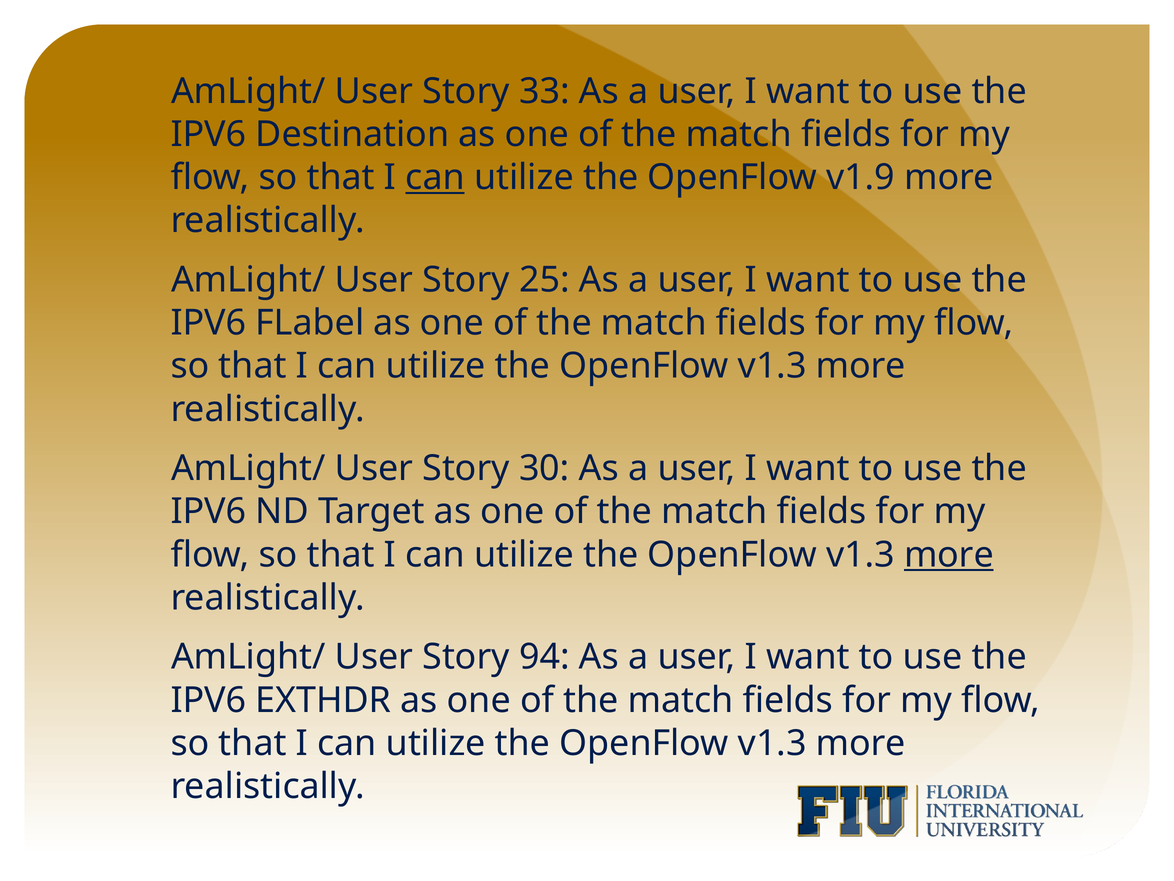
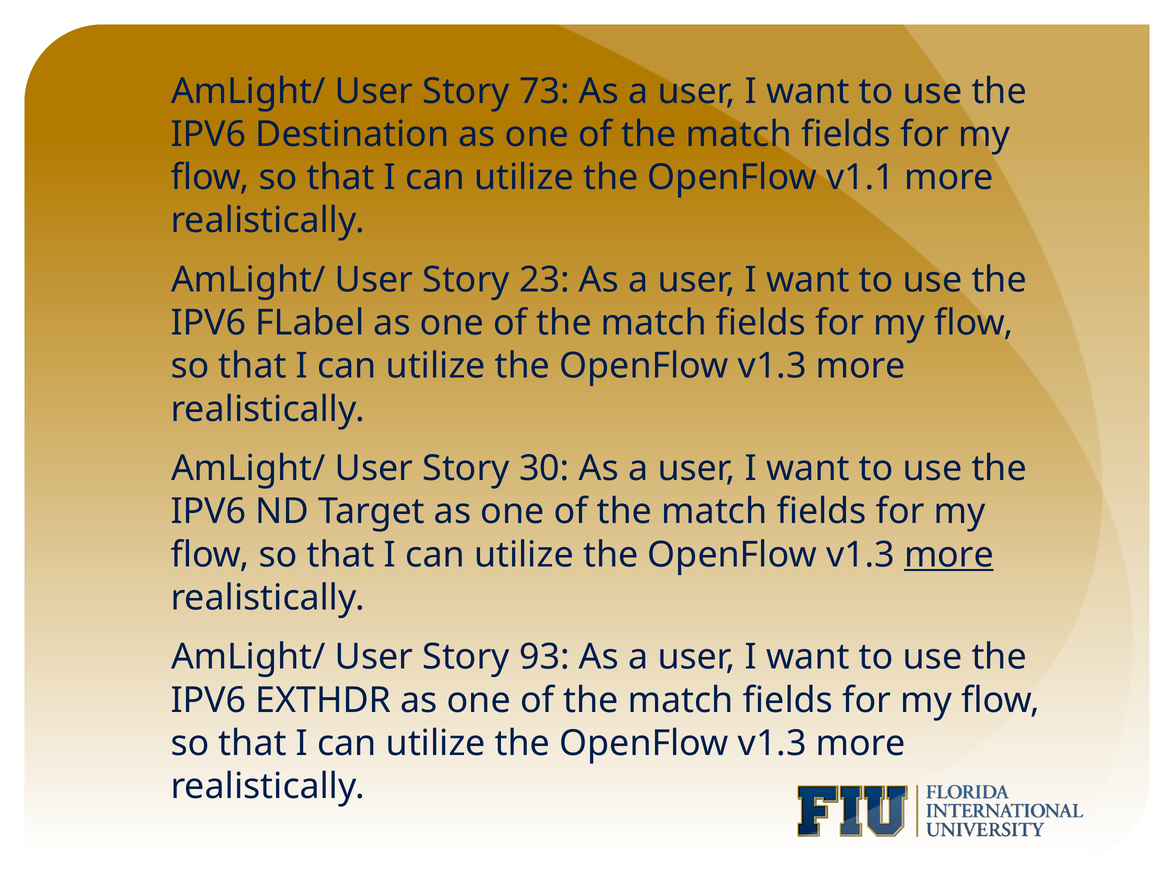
33: 33 -> 73
can at (435, 177) underline: present -> none
v1.9: v1.9 -> v1.1
25: 25 -> 23
94: 94 -> 93
